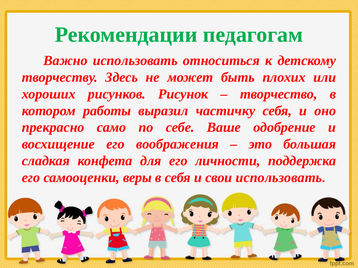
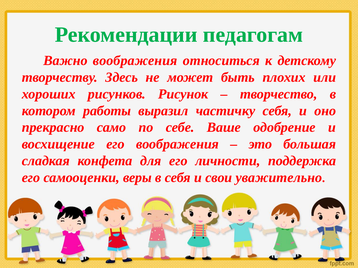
Важно использовать: использовать -> воображения
свои использовать: использовать -> уважительно
